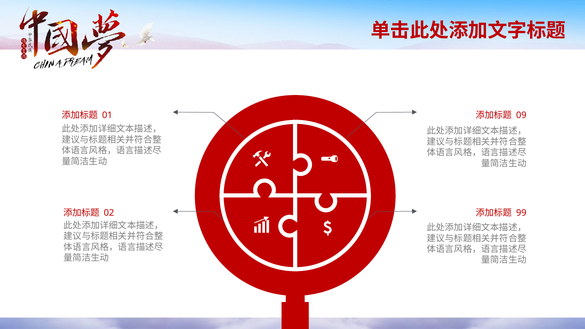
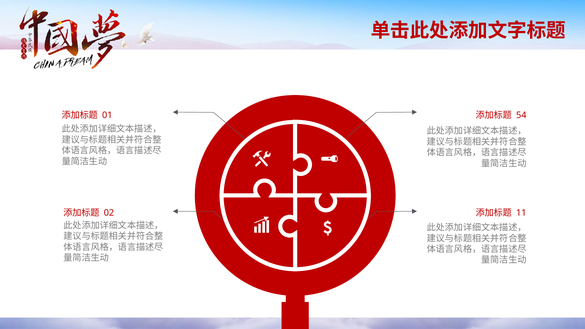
09: 09 -> 54
99: 99 -> 11
